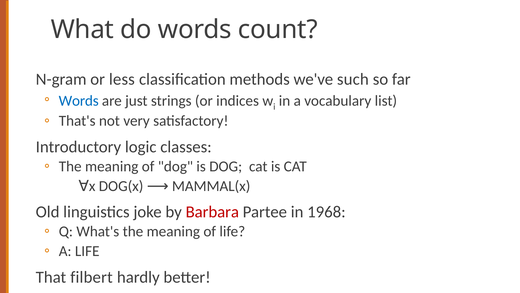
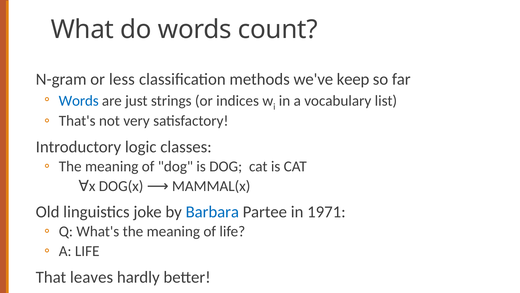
such: such -> keep
Barbara colour: red -> blue
1968: 1968 -> 1971
filbert: filbert -> leaves
